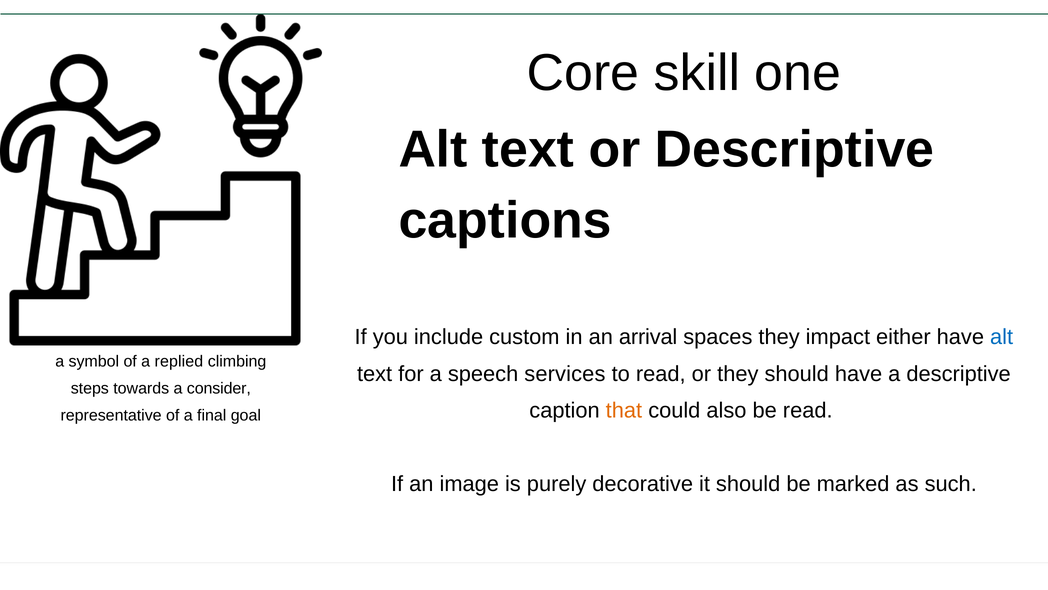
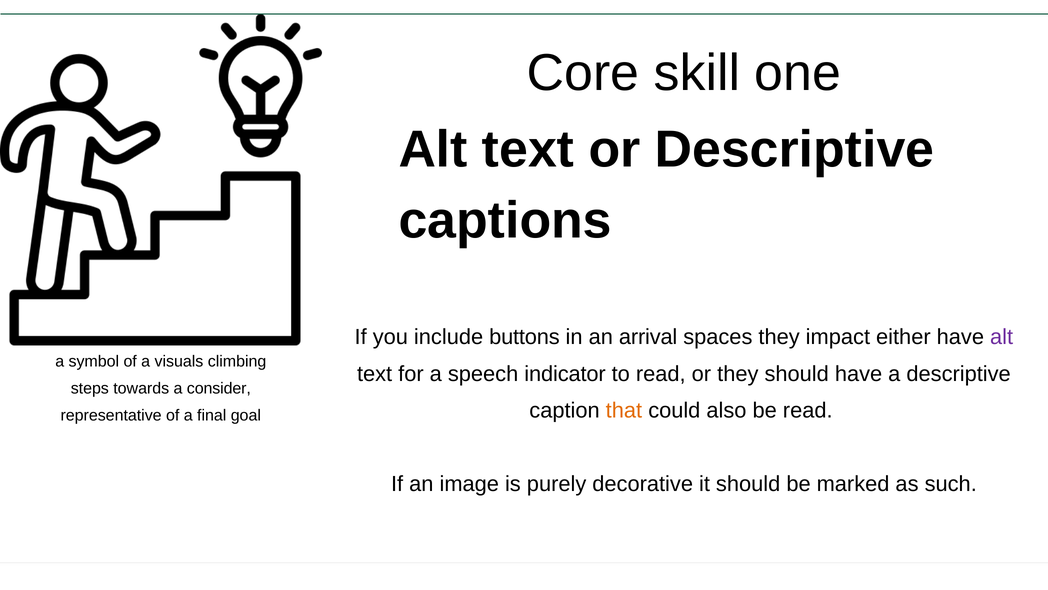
custom: custom -> buttons
alt at (1002, 337) colour: blue -> purple
replied: replied -> visuals
services: services -> indicator
